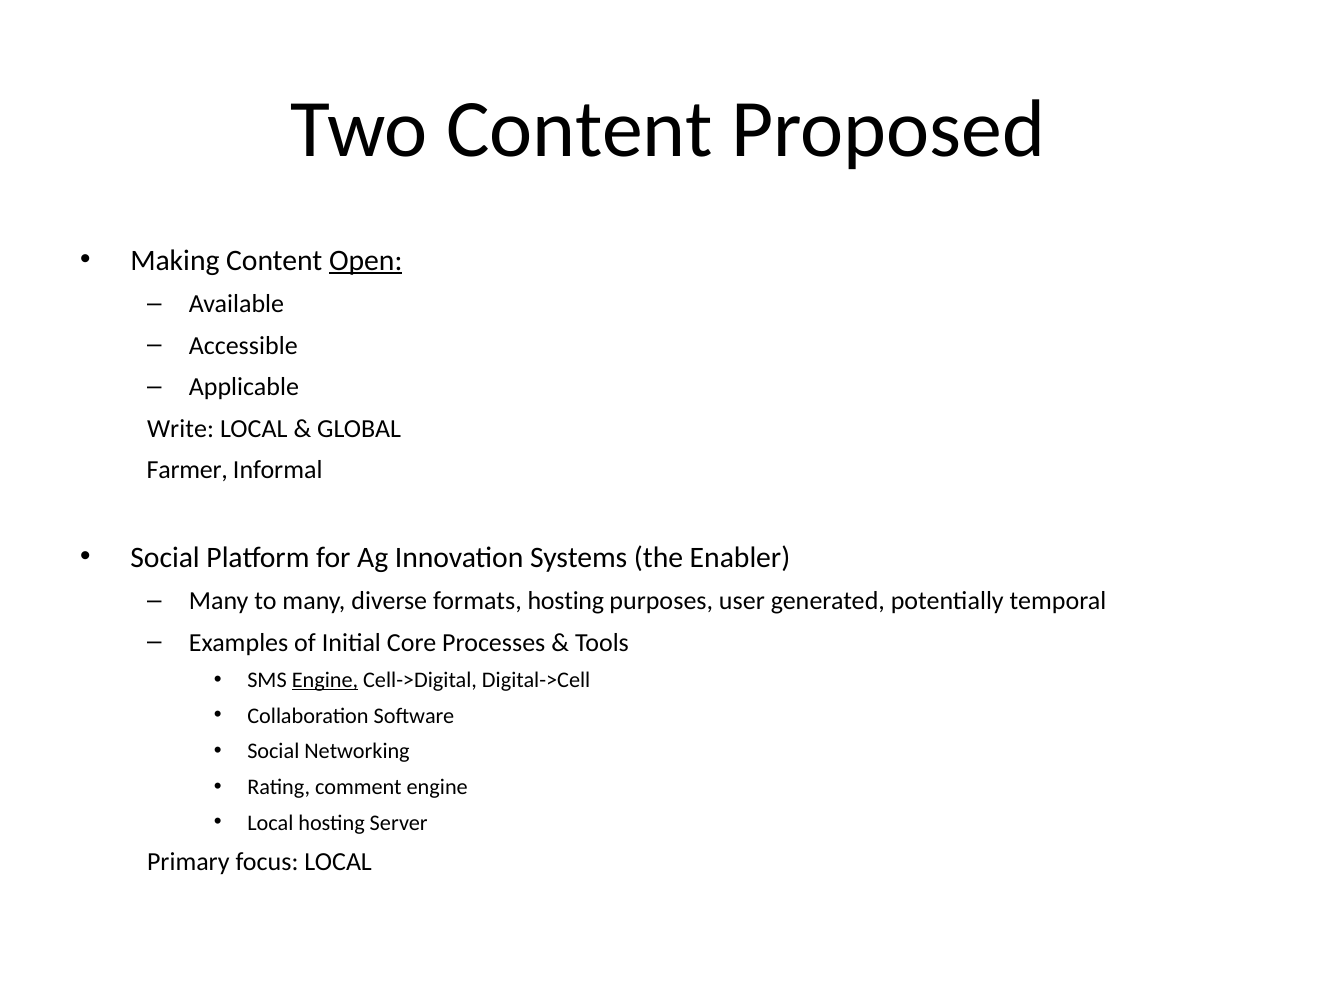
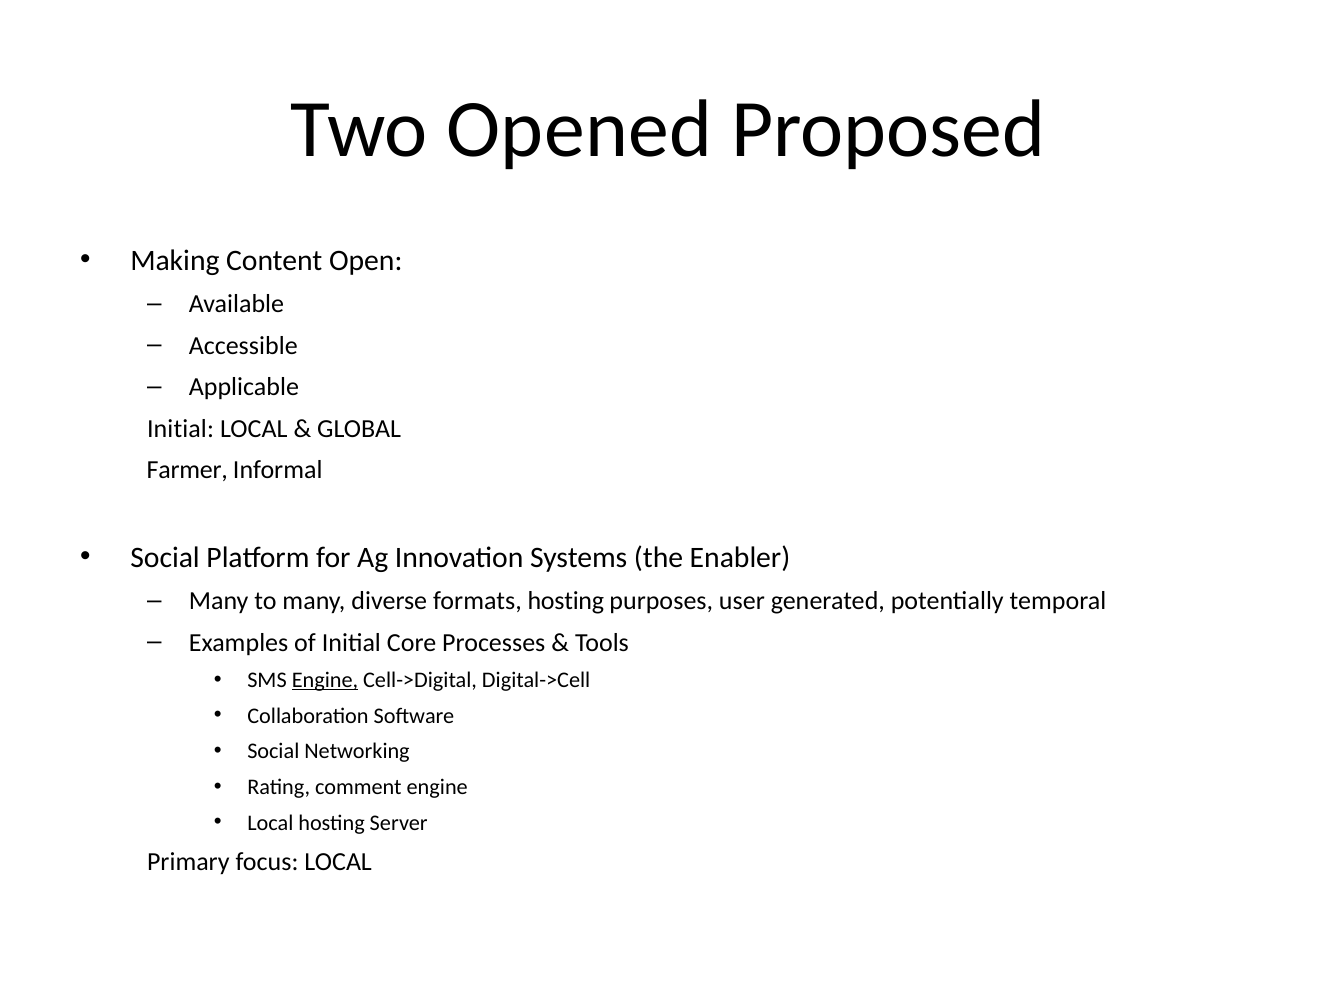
Two Content: Content -> Opened
Open underline: present -> none
Write at (181, 429): Write -> Initial
